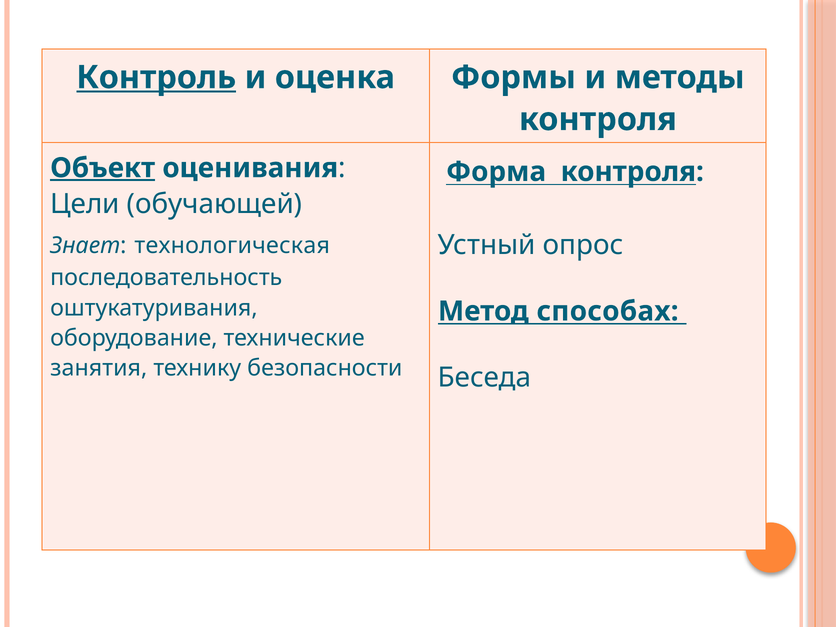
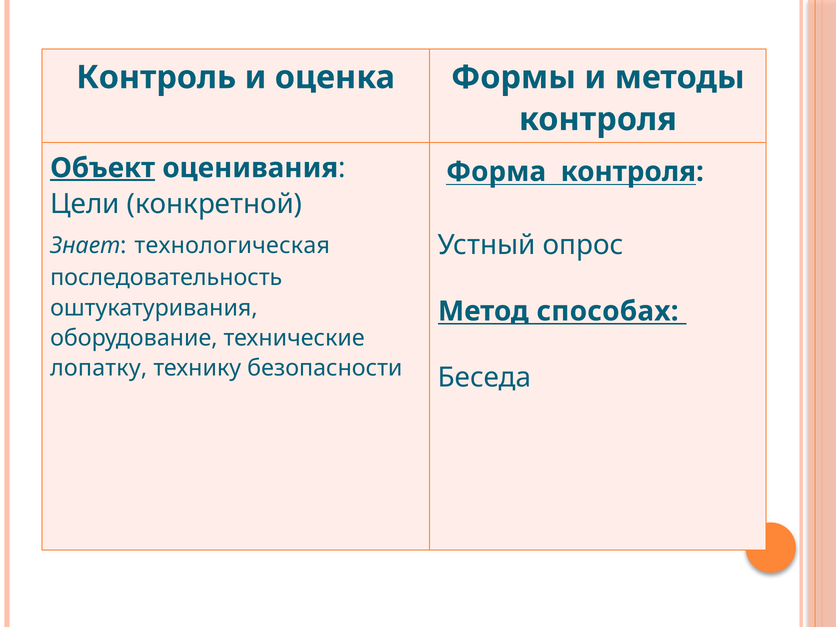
Контроль underline: present -> none
обучающей: обучающей -> конкретной
занятия: занятия -> лопатку
